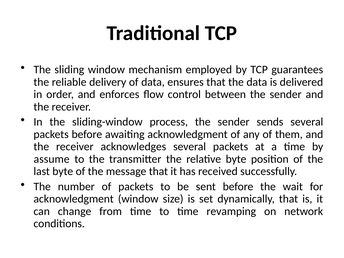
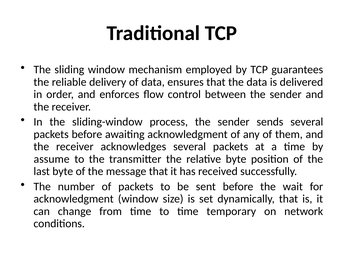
revamping: revamping -> temporary
